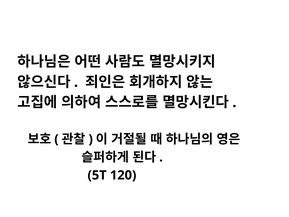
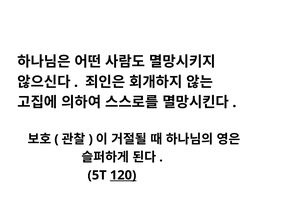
120 underline: none -> present
